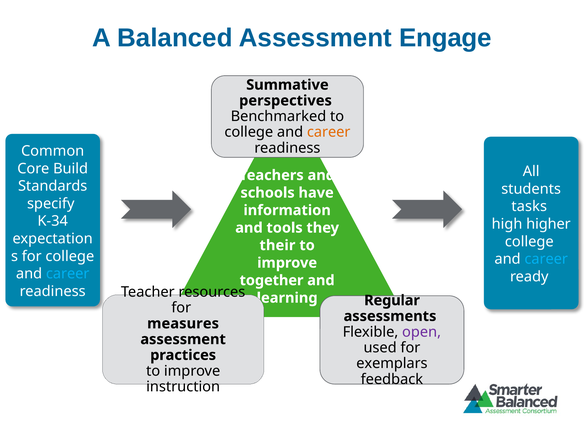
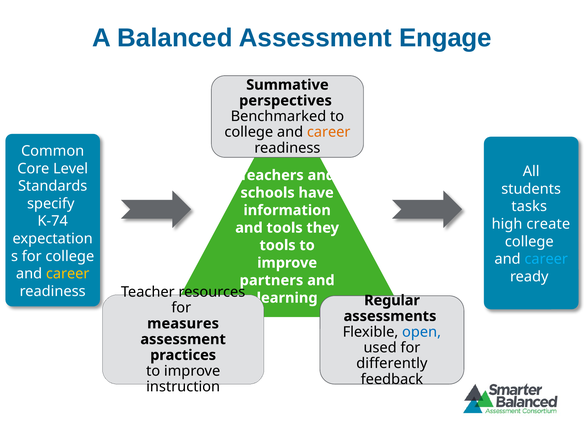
Build: Build -> Level
K-34: K-34 -> K-74
higher: higher -> create
their at (277, 245): their -> tools
career at (68, 274) colour: light blue -> yellow
together: together -> partners
open colour: purple -> blue
exemplars: exemplars -> differently
